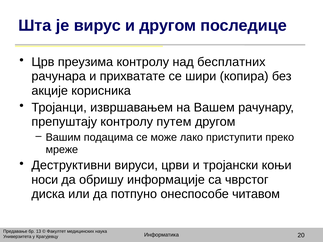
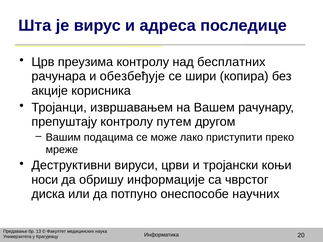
и другом: другом -> адреса
прихватате: прихватате -> обезбеђује
читавом: читавом -> научних
